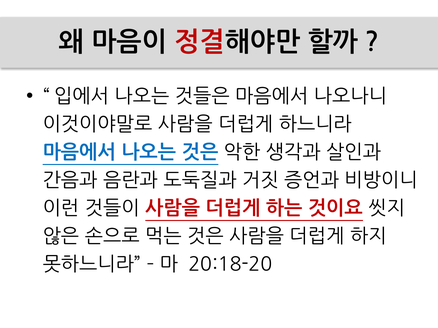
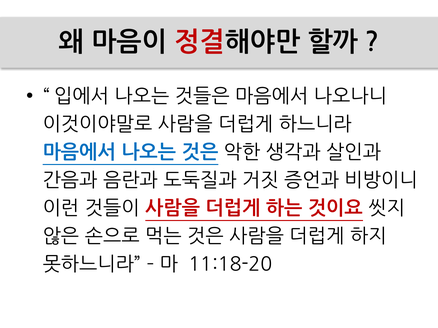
20:18-20: 20:18-20 -> 11:18-20
